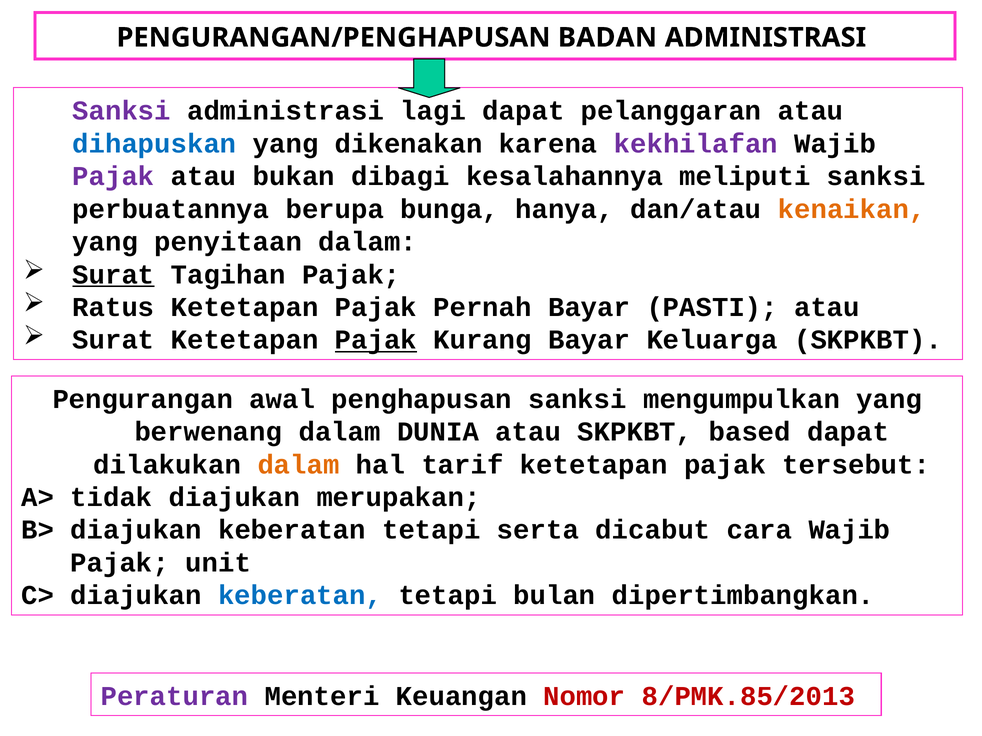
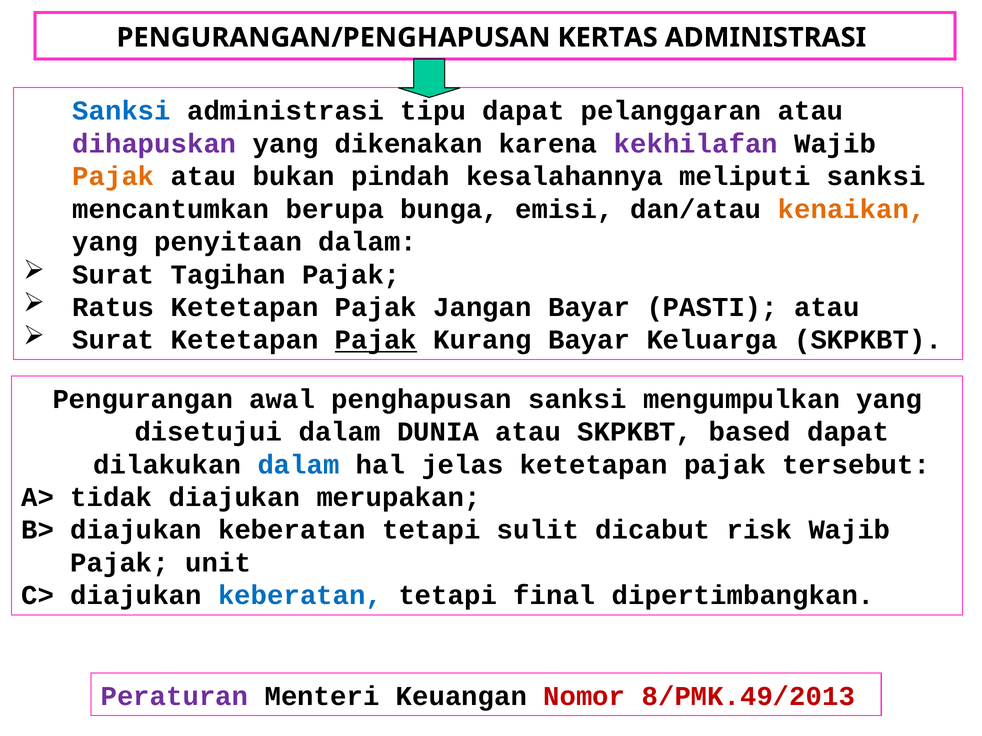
BADAN: BADAN -> KERTAS
Sanksi at (122, 111) colour: purple -> blue
lagi: lagi -> tipu
dihapuskan colour: blue -> purple
Pajak at (113, 176) colour: purple -> orange
dibagi: dibagi -> pindah
perbuatannya: perbuatannya -> mencantumkan
hanya: hanya -> emisi
Surat at (113, 275) underline: present -> none
Pernah: Pernah -> Jangan
berwenang: berwenang -> disetujui
dalam at (299, 465) colour: orange -> blue
tarif: tarif -> jelas
serta: serta -> sulit
cara: cara -> risk
bulan: bulan -> final
8/PMK.85/2013: 8/PMK.85/2013 -> 8/PMK.49/2013
